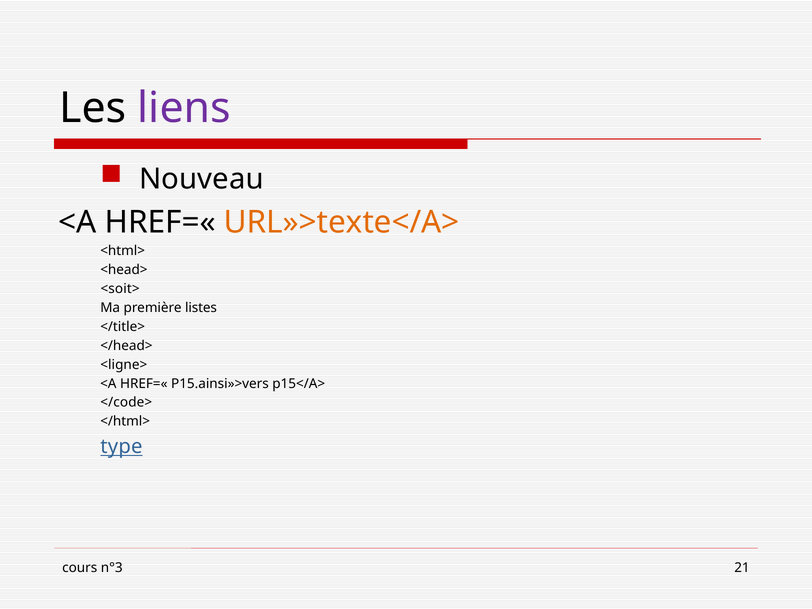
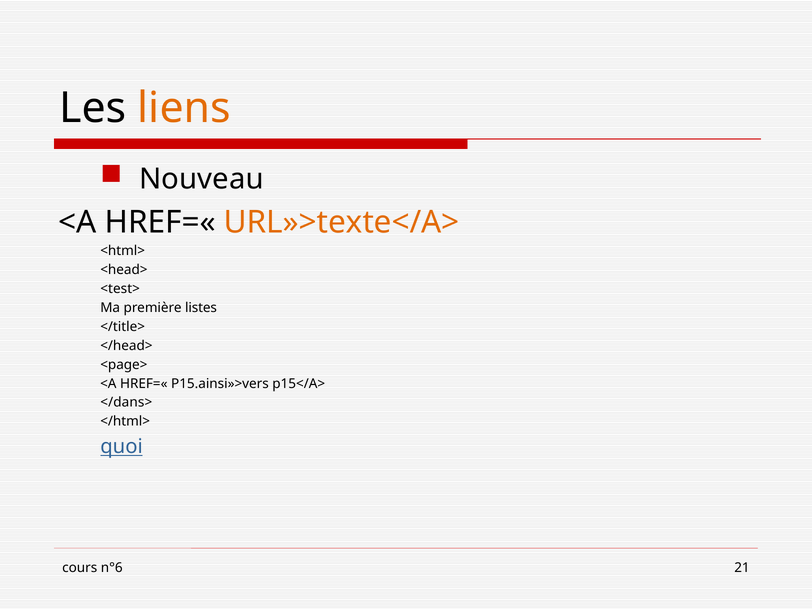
liens colour: purple -> orange
<soit>: <soit> -> <test>
<ligne>: <ligne> -> <page>
</code>: </code> -> </dans>
type: type -> quoi
n°3: n°3 -> n°6
